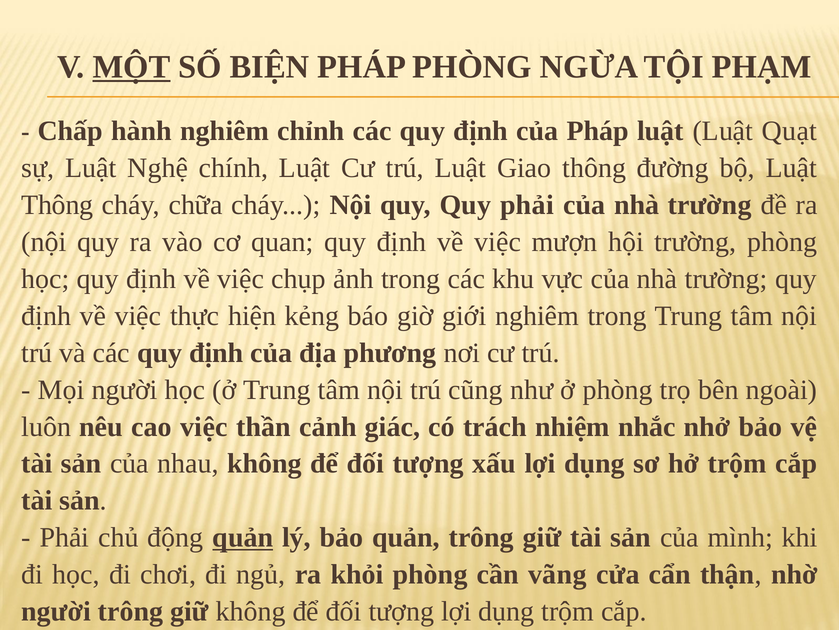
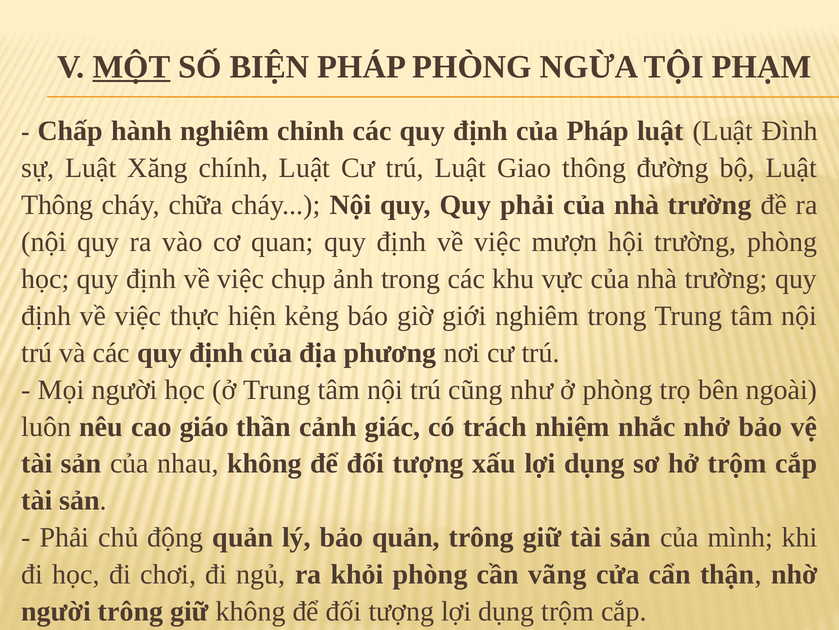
Quạt: Quạt -> Đình
Nghệ: Nghệ -> Xăng
cao việc: việc -> giáo
quản at (243, 537) underline: present -> none
